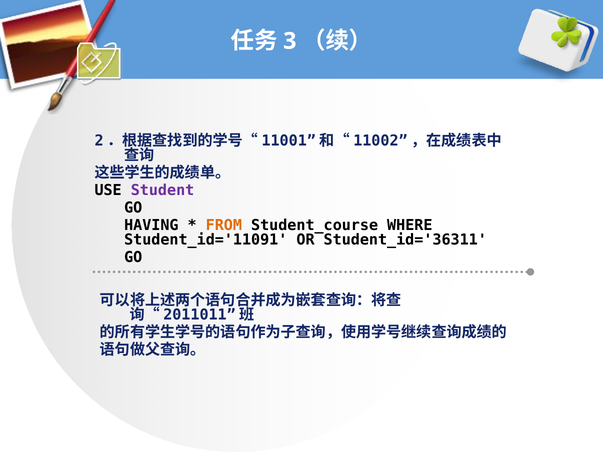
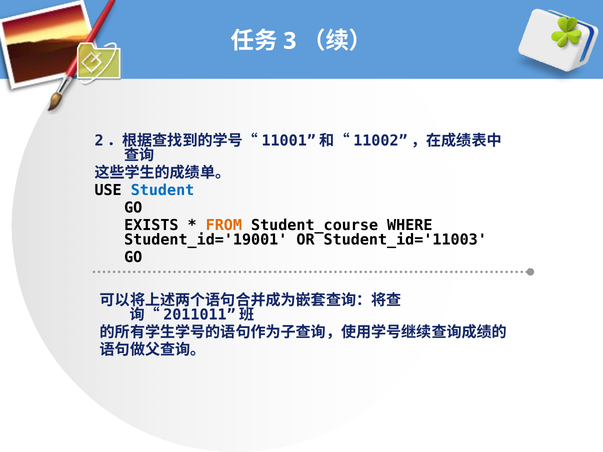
Student colour: purple -> blue
HAVING: HAVING -> EXISTS
Student_id='11091: Student_id='11091 -> Student_id='19001
Student_id='36311: Student_id='36311 -> Student_id='11003
